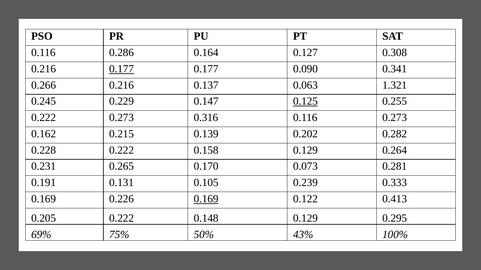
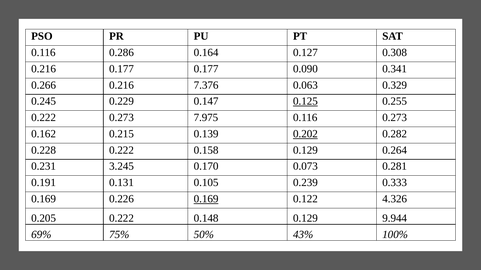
0.177 at (121, 69) underline: present -> none
0.137: 0.137 -> 7.376
1.321: 1.321 -> 0.329
0.316: 0.316 -> 7.975
0.202 underline: none -> present
0.265: 0.265 -> 3.245
0.413: 0.413 -> 4.326
0.295: 0.295 -> 9.944
